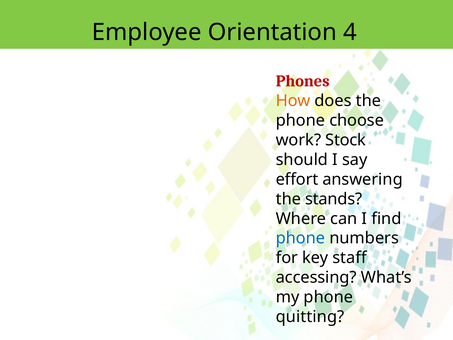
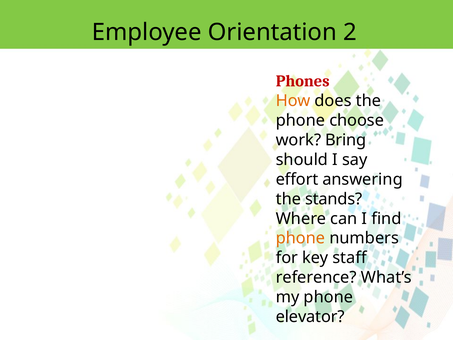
4: 4 -> 2
Stock: Stock -> Bring
phone at (300, 238) colour: blue -> orange
accessing: accessing -> reference
quitting: quitting -> elevator
